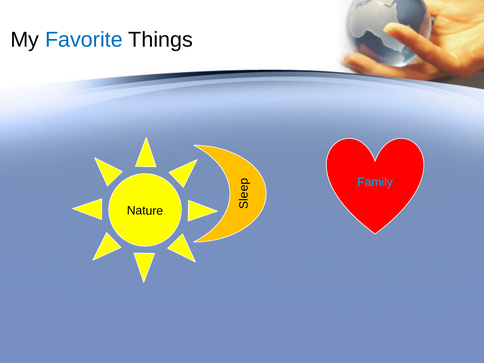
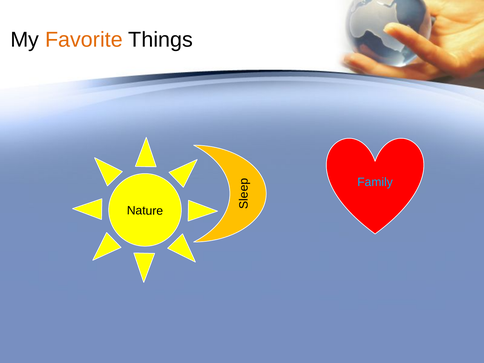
Favorite colour: blue -> orange
